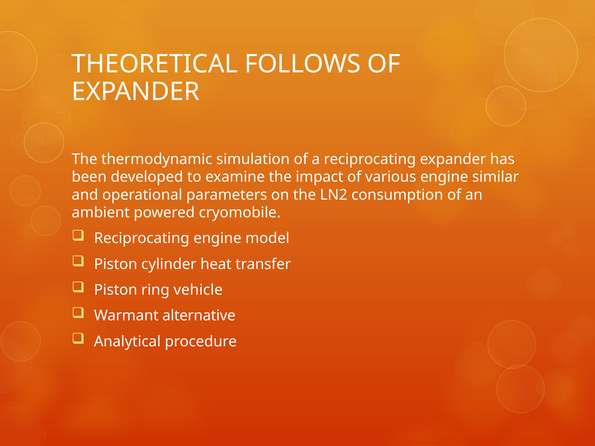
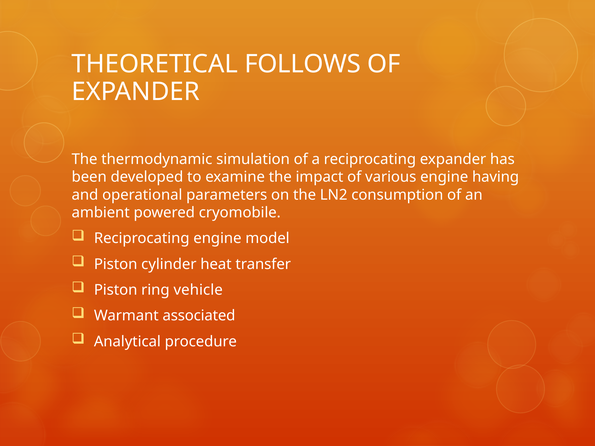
similar: similar -> having
alternative: alternative -> associated
